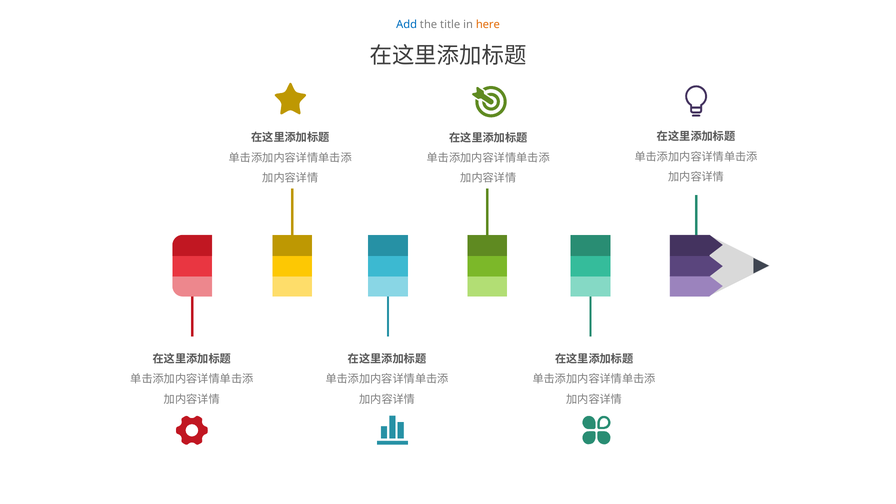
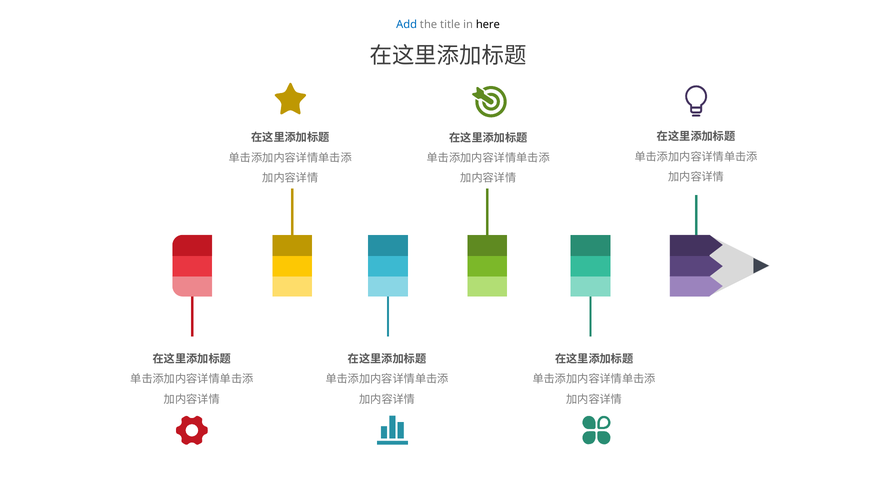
here colour: orange -> black
